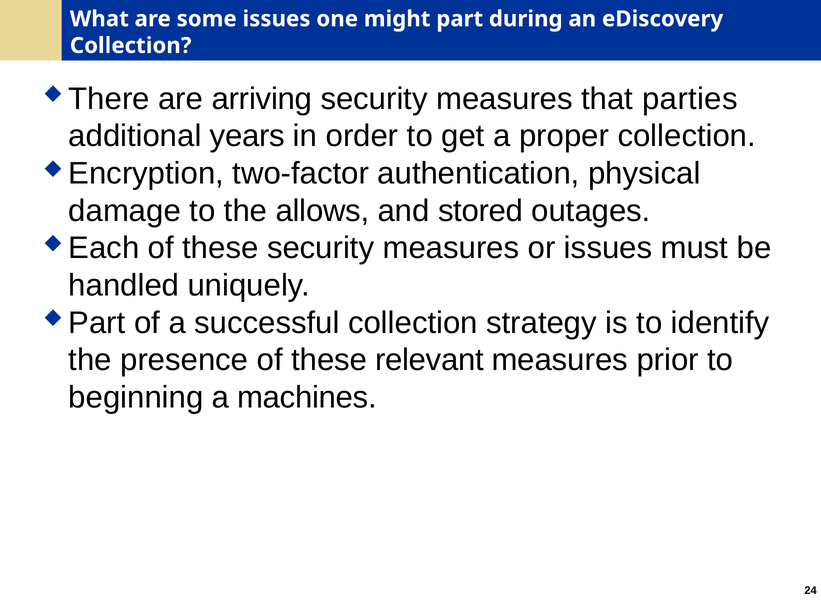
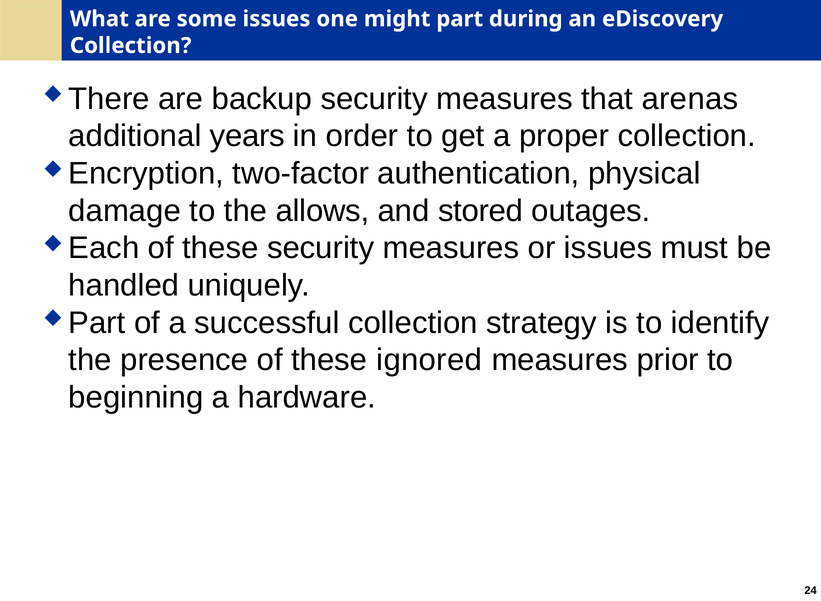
arriving: arriving -> backup
parties: parties -> arenas
relevant: relevant -> ignored
machines: machines -> hardware
